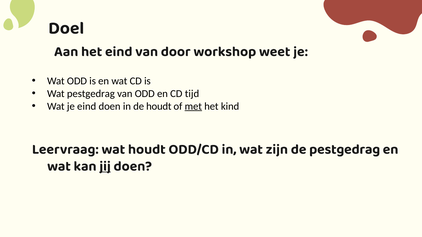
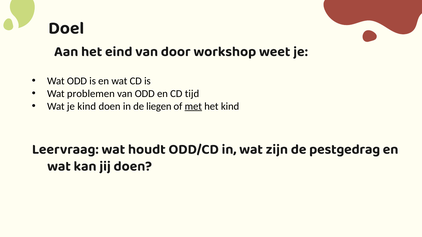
Wat pestgedrag: pestgedrag -> problemen
je eind: eind -> kind
de houdt: houdt -> liegen
jij underline: present -> none
